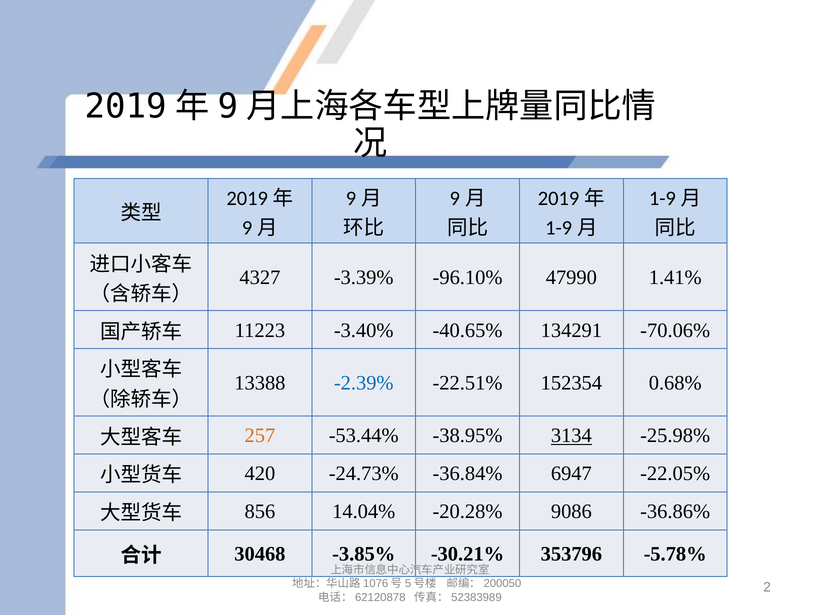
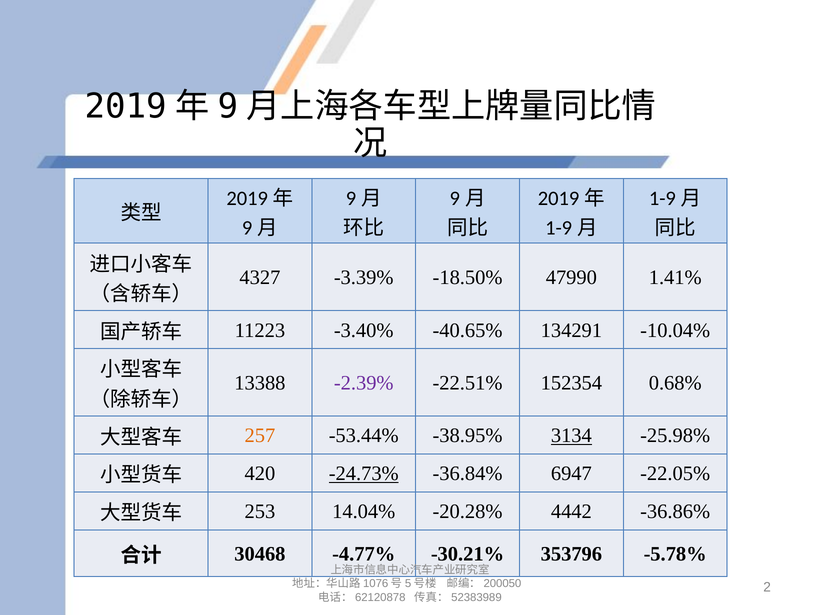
-96.10%: -96.10% -> -18.50%
-70.06%: -70.06% -> -10.04%
-2.39% colour: blue -> purple
-24.73% underline: none -> present
856: 856 -> 253
9086: 9086 -> 4442
-3.85%: -3.85% -> -4.77%
